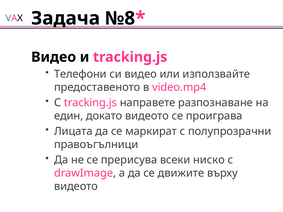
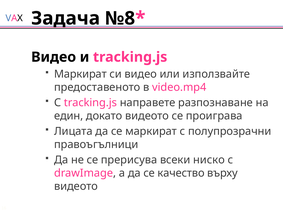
Телефони at (80, 74): Телефони -> Маркират
движите: движите -> качество
